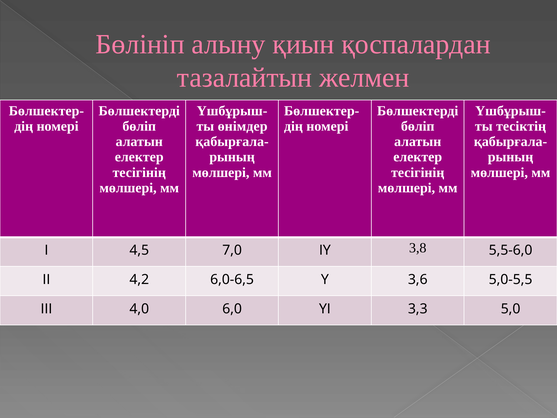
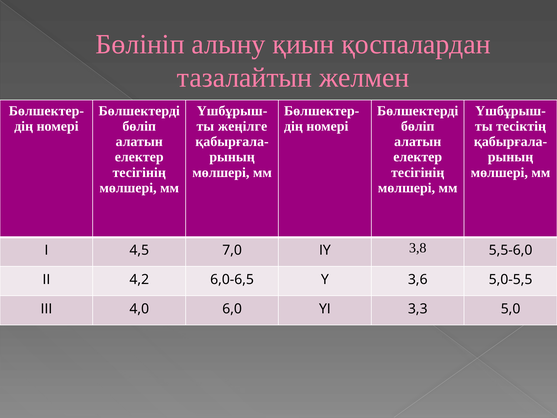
өнімдер: өнімдер -> жеңілге
